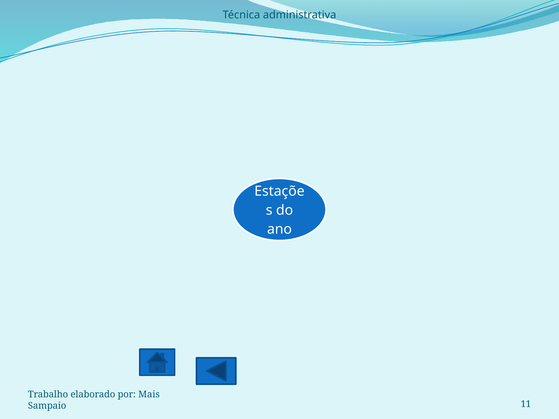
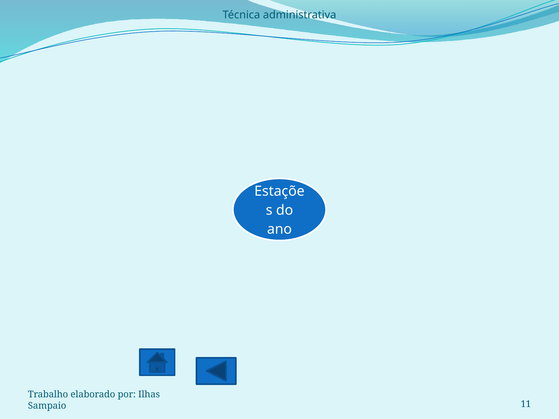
Mais: Mais -> Ilhas
